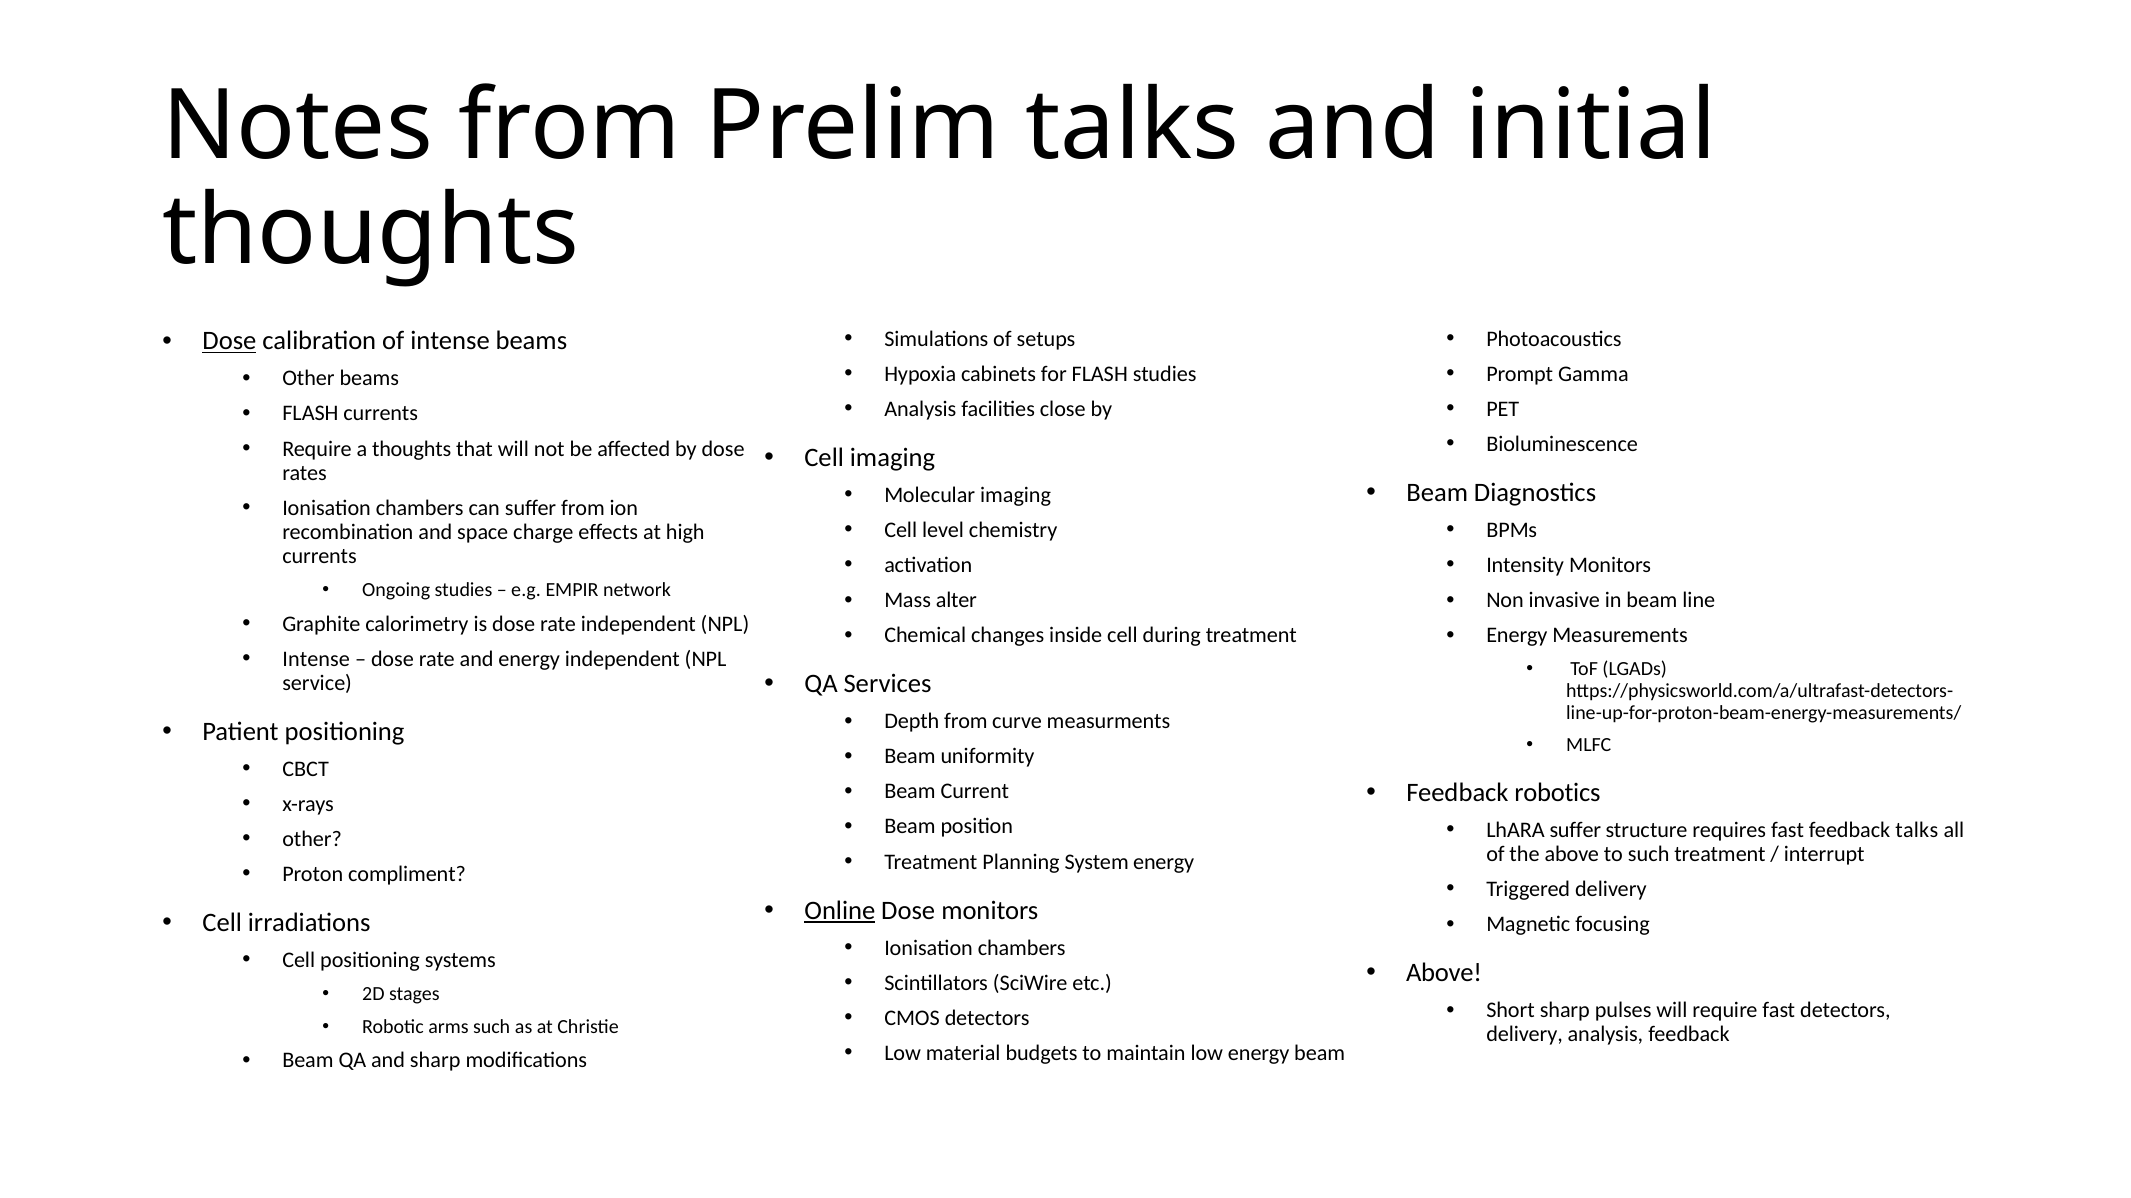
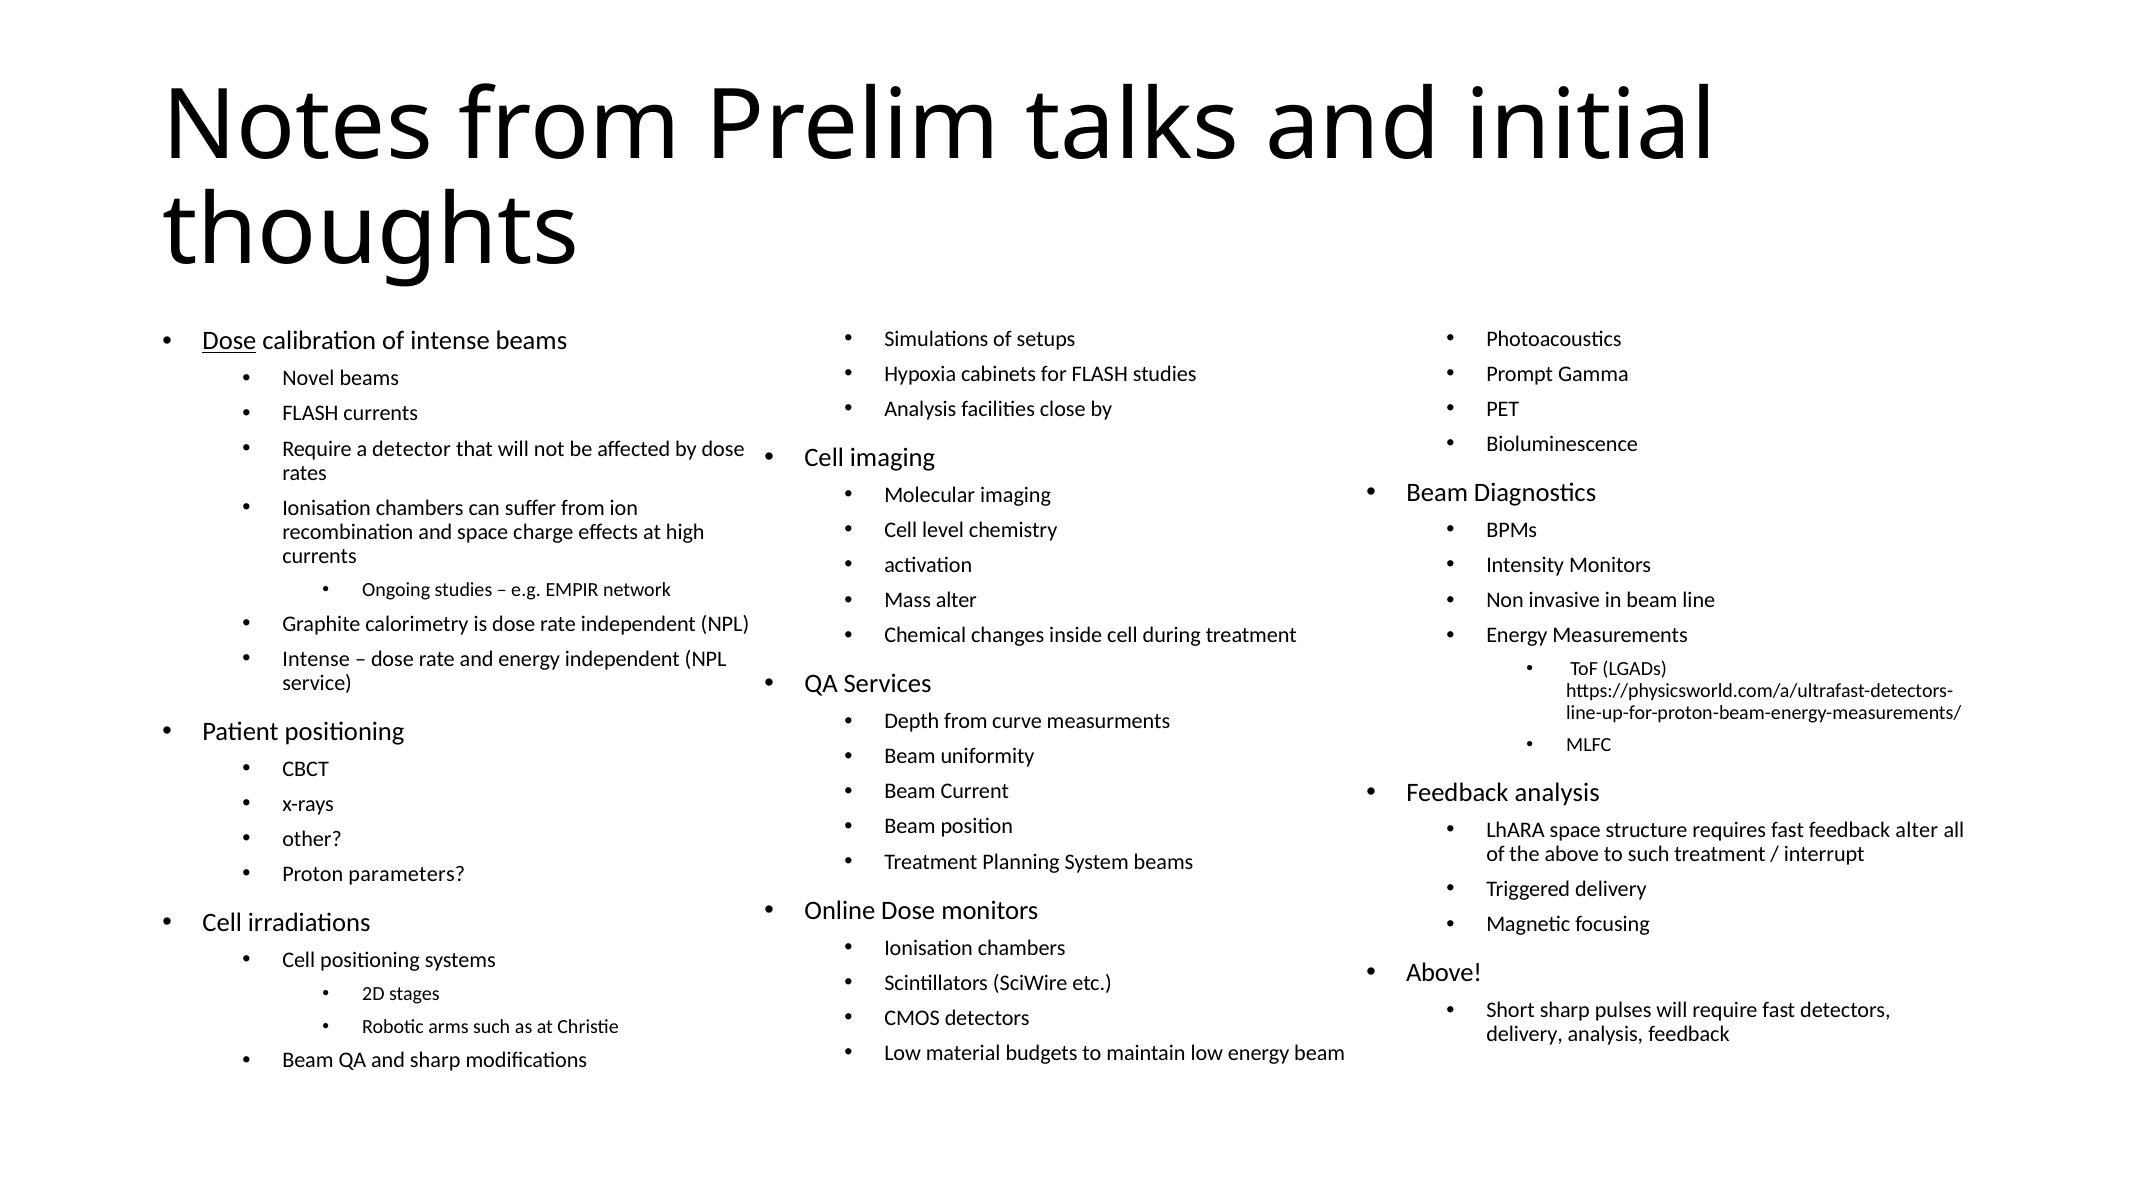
Other at (308, 379): Other -> Novel
a thoughts: thoughts -> detector
Feedback robotics: robotics -> analysis
LhARA suffer: suffer -> space
feedback talks: talks -> alter
System energy: energy -> beams
compliment: compliment -> parameters
Online underline: present -> none
